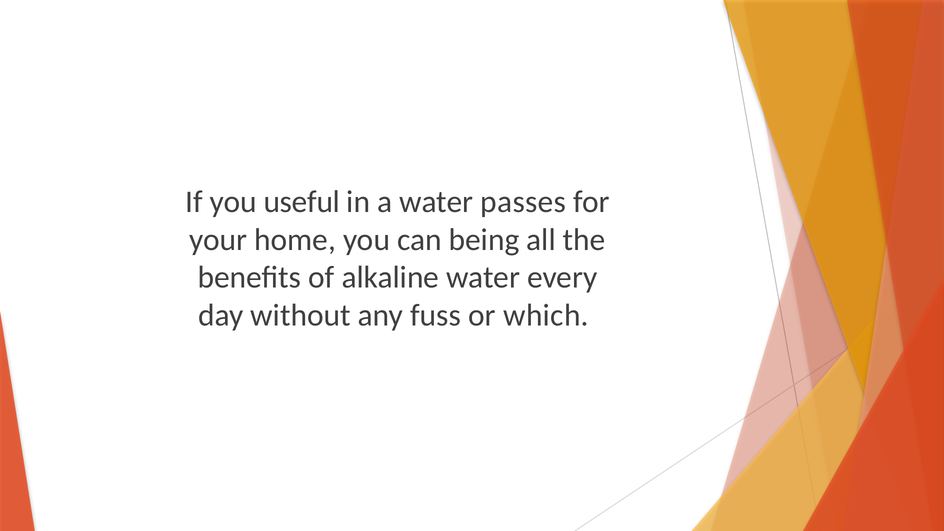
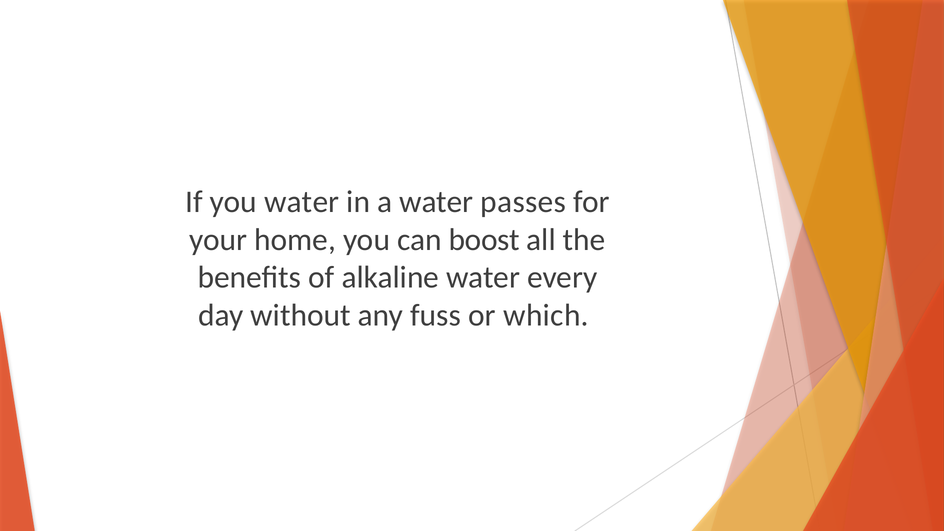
you useful: useful -> water
being: being -> boost
